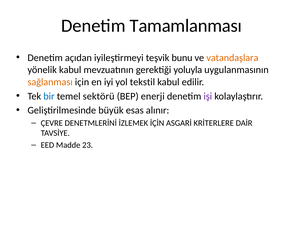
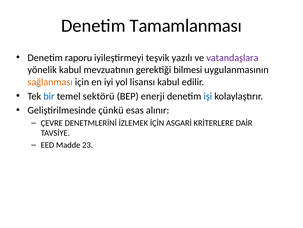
açıdan: açıdan -> raporu
bunu: bunu -> yazılı
vatandaşlara colour: orange -> purple
yoluyla: yoluyla -> bilmesi
tekstil: tekstil -> lisansı
işi colour: purple -> blue
büyük: büyük -> çünkü
